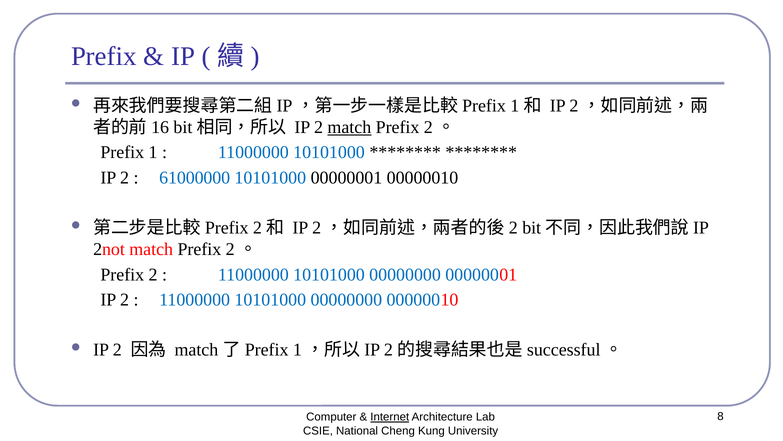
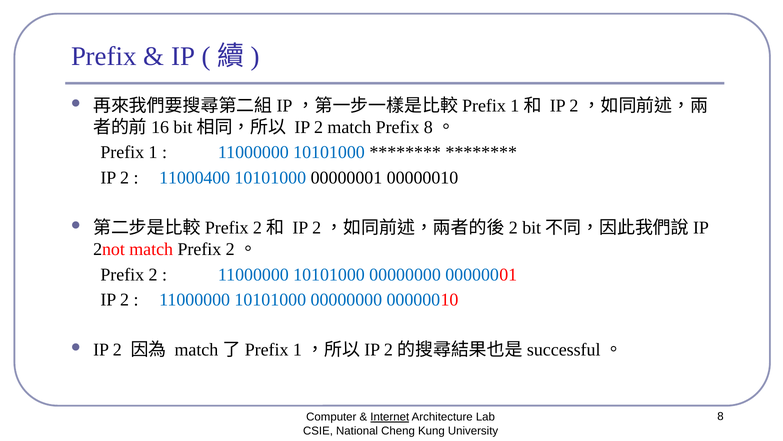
match at (349, 127) underline: present -> none
2 at (428, 127): 2 -> 8
61000000: 61000000 -> 11000400
